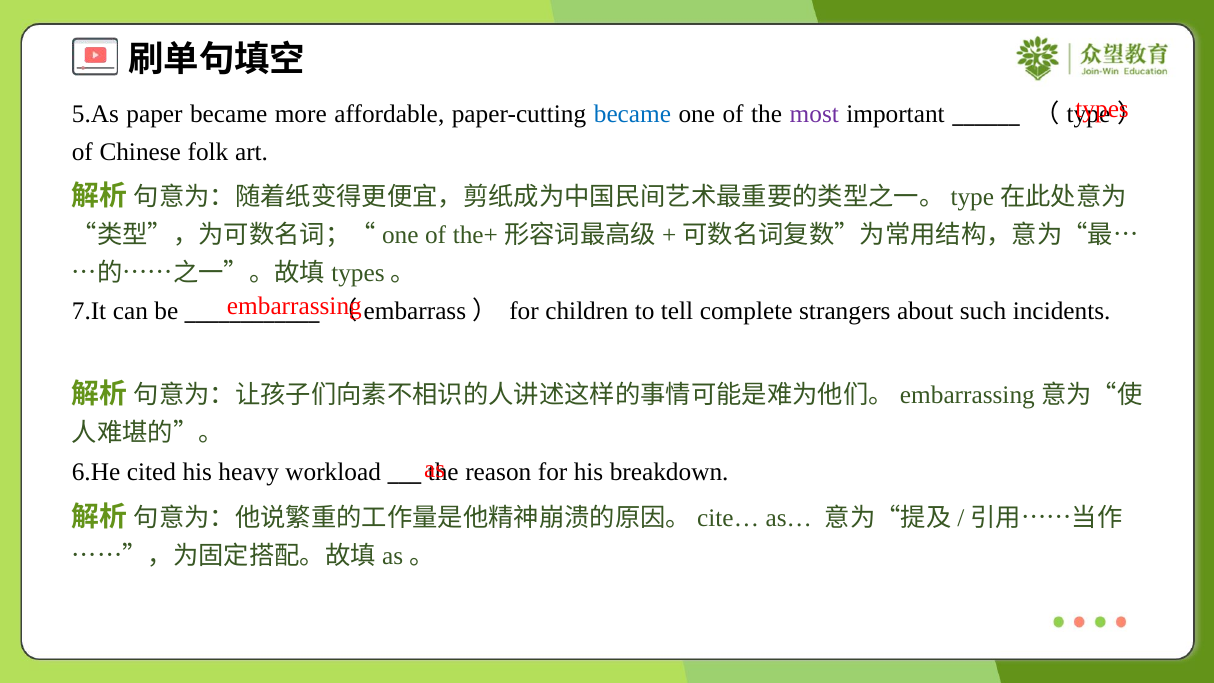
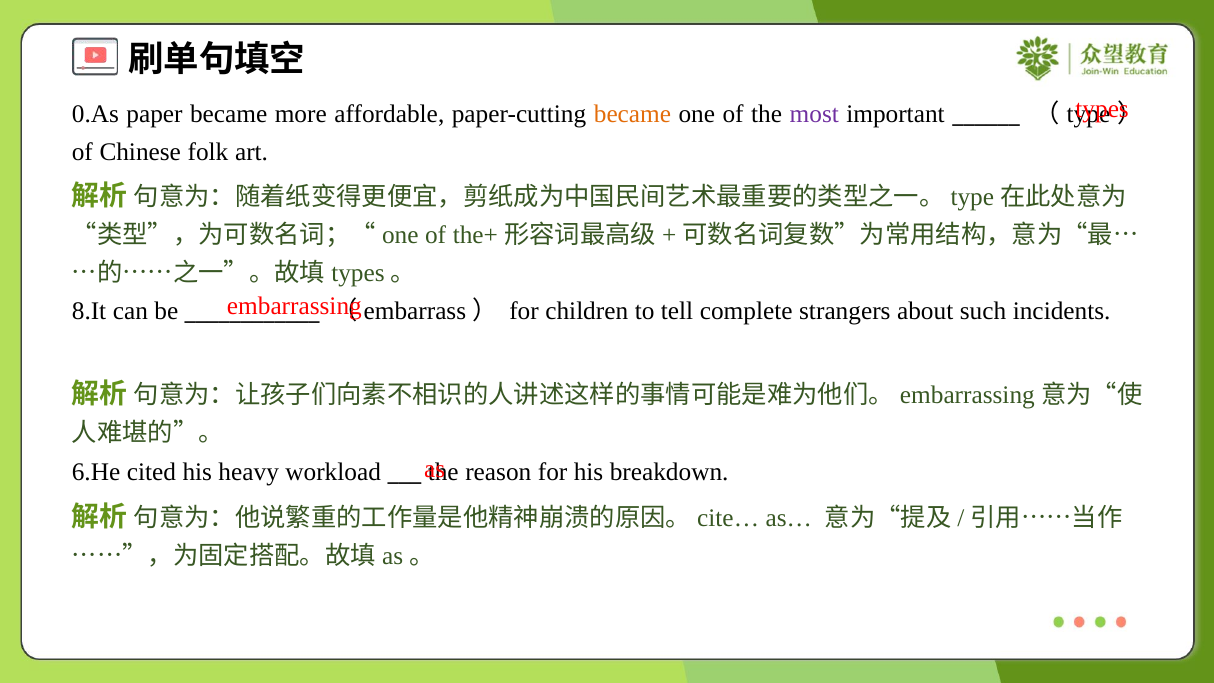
5.As: 5.As -> 0.As
became at (632, 114) colour: blue -> orange
7.It: 7.It -> 8.It
